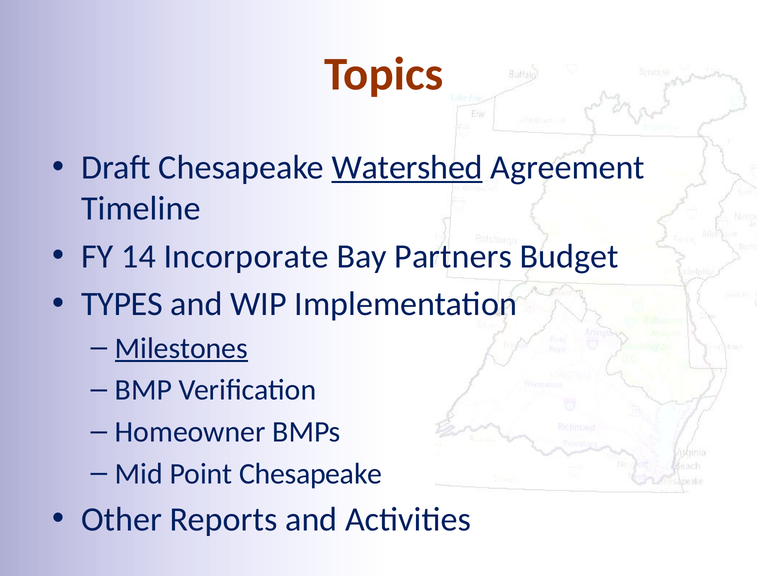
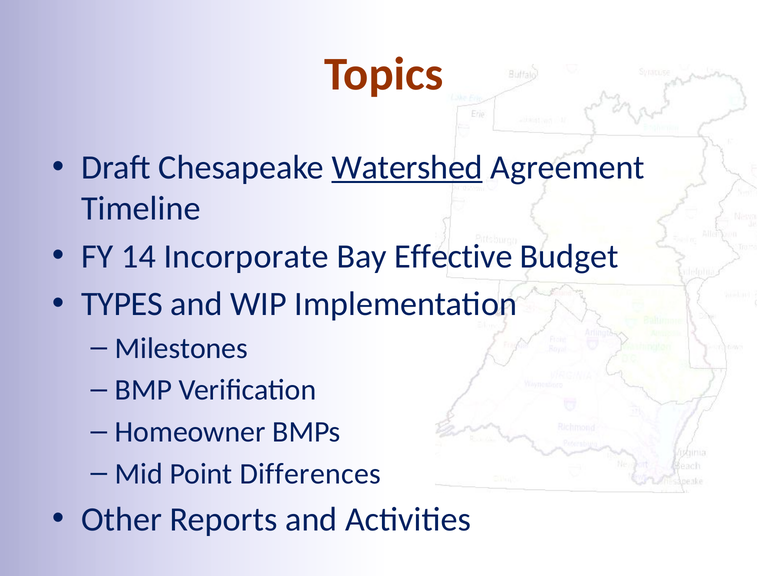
Partners: Partners -> Effective
Milestones underline: present -> none
Point Chesapeake: Chesapeake -> Differences
